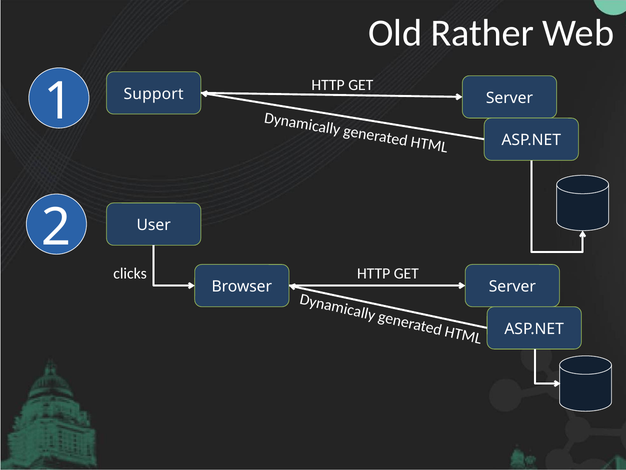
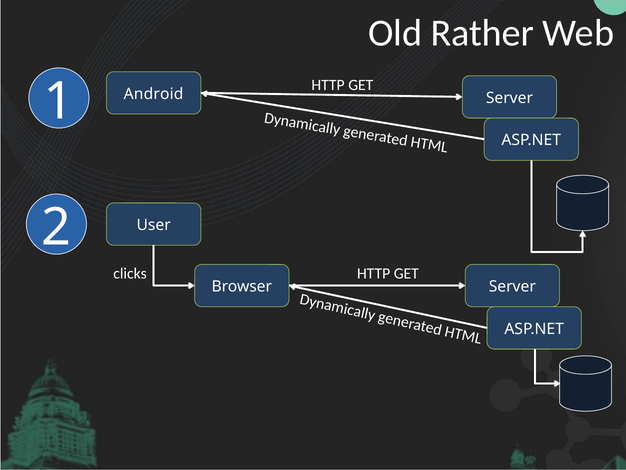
Support: Support -> Android
